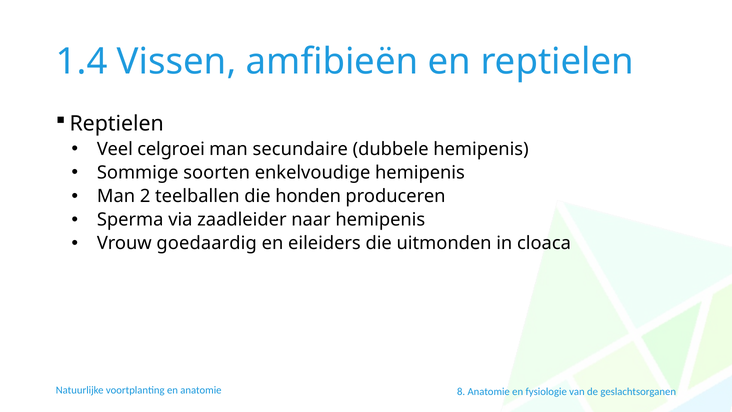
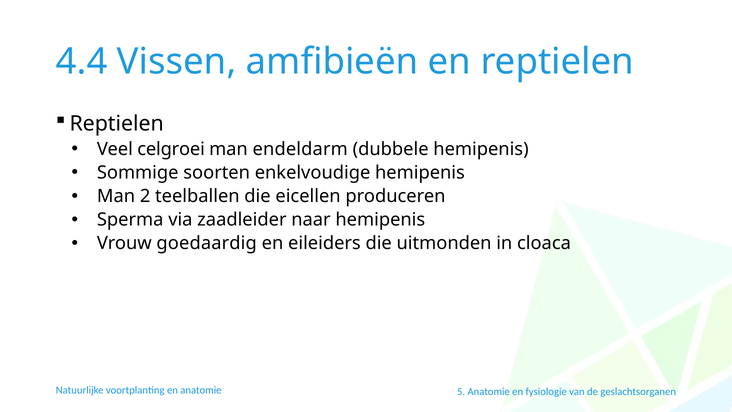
1.4: 1.4 -> 4.4
secundaire: secundaire -> endeldarm
honden: honden -> eicellen
8: 8 -> 5
